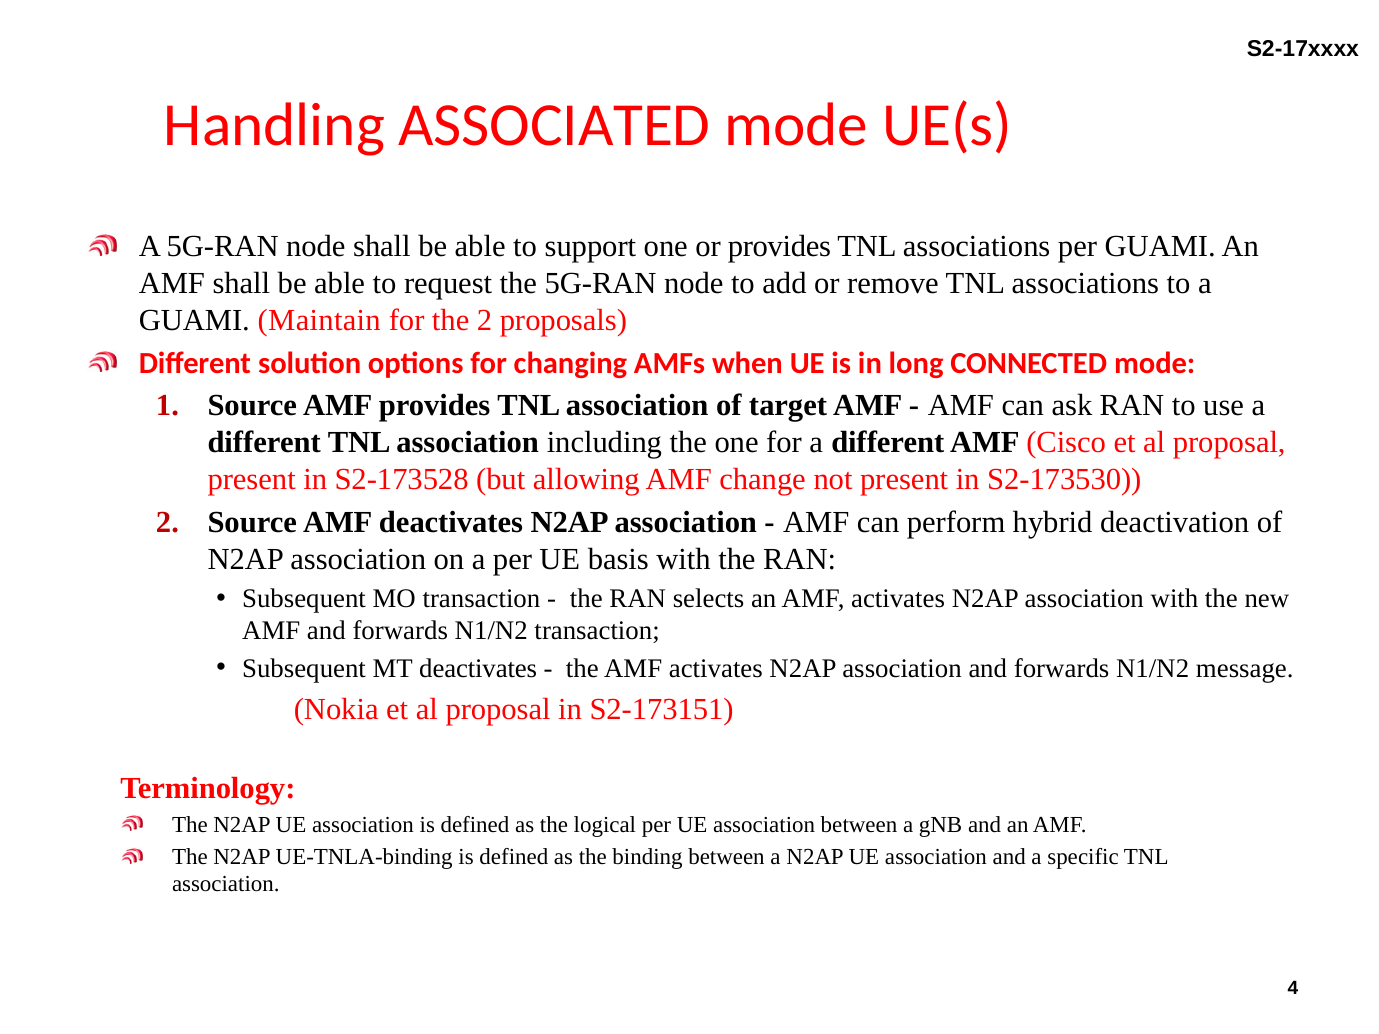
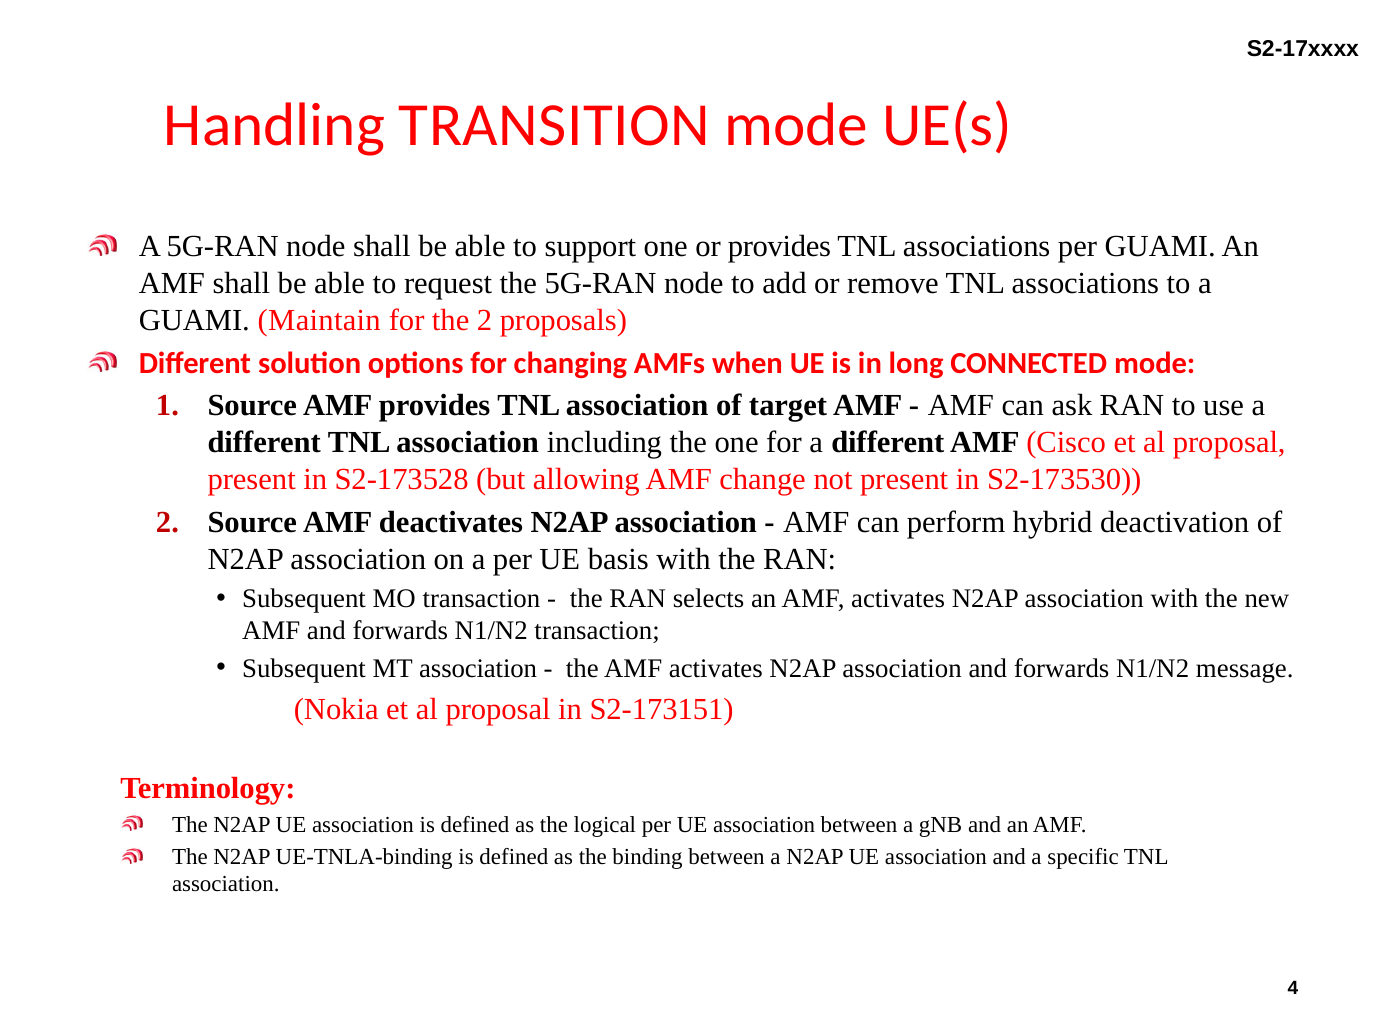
ASSOCIATED: ASSOCIATED -> TRANSITION
MT deactivates: deactivates -> association
